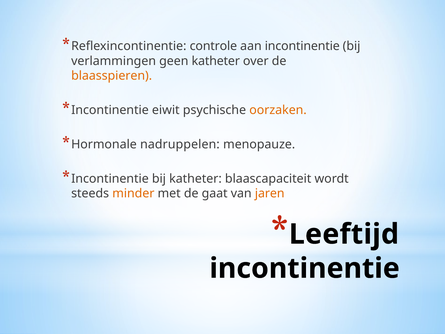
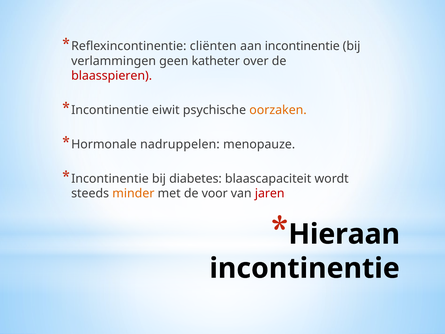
controle: controle -> cliënten
blaasspieren colour: orange -> red
bij katheter: katheter -> diabetes
gaat: gaat -> voor
jaren colour: orange -> red
Leeftijd: Leeftijd -> Hieraan
